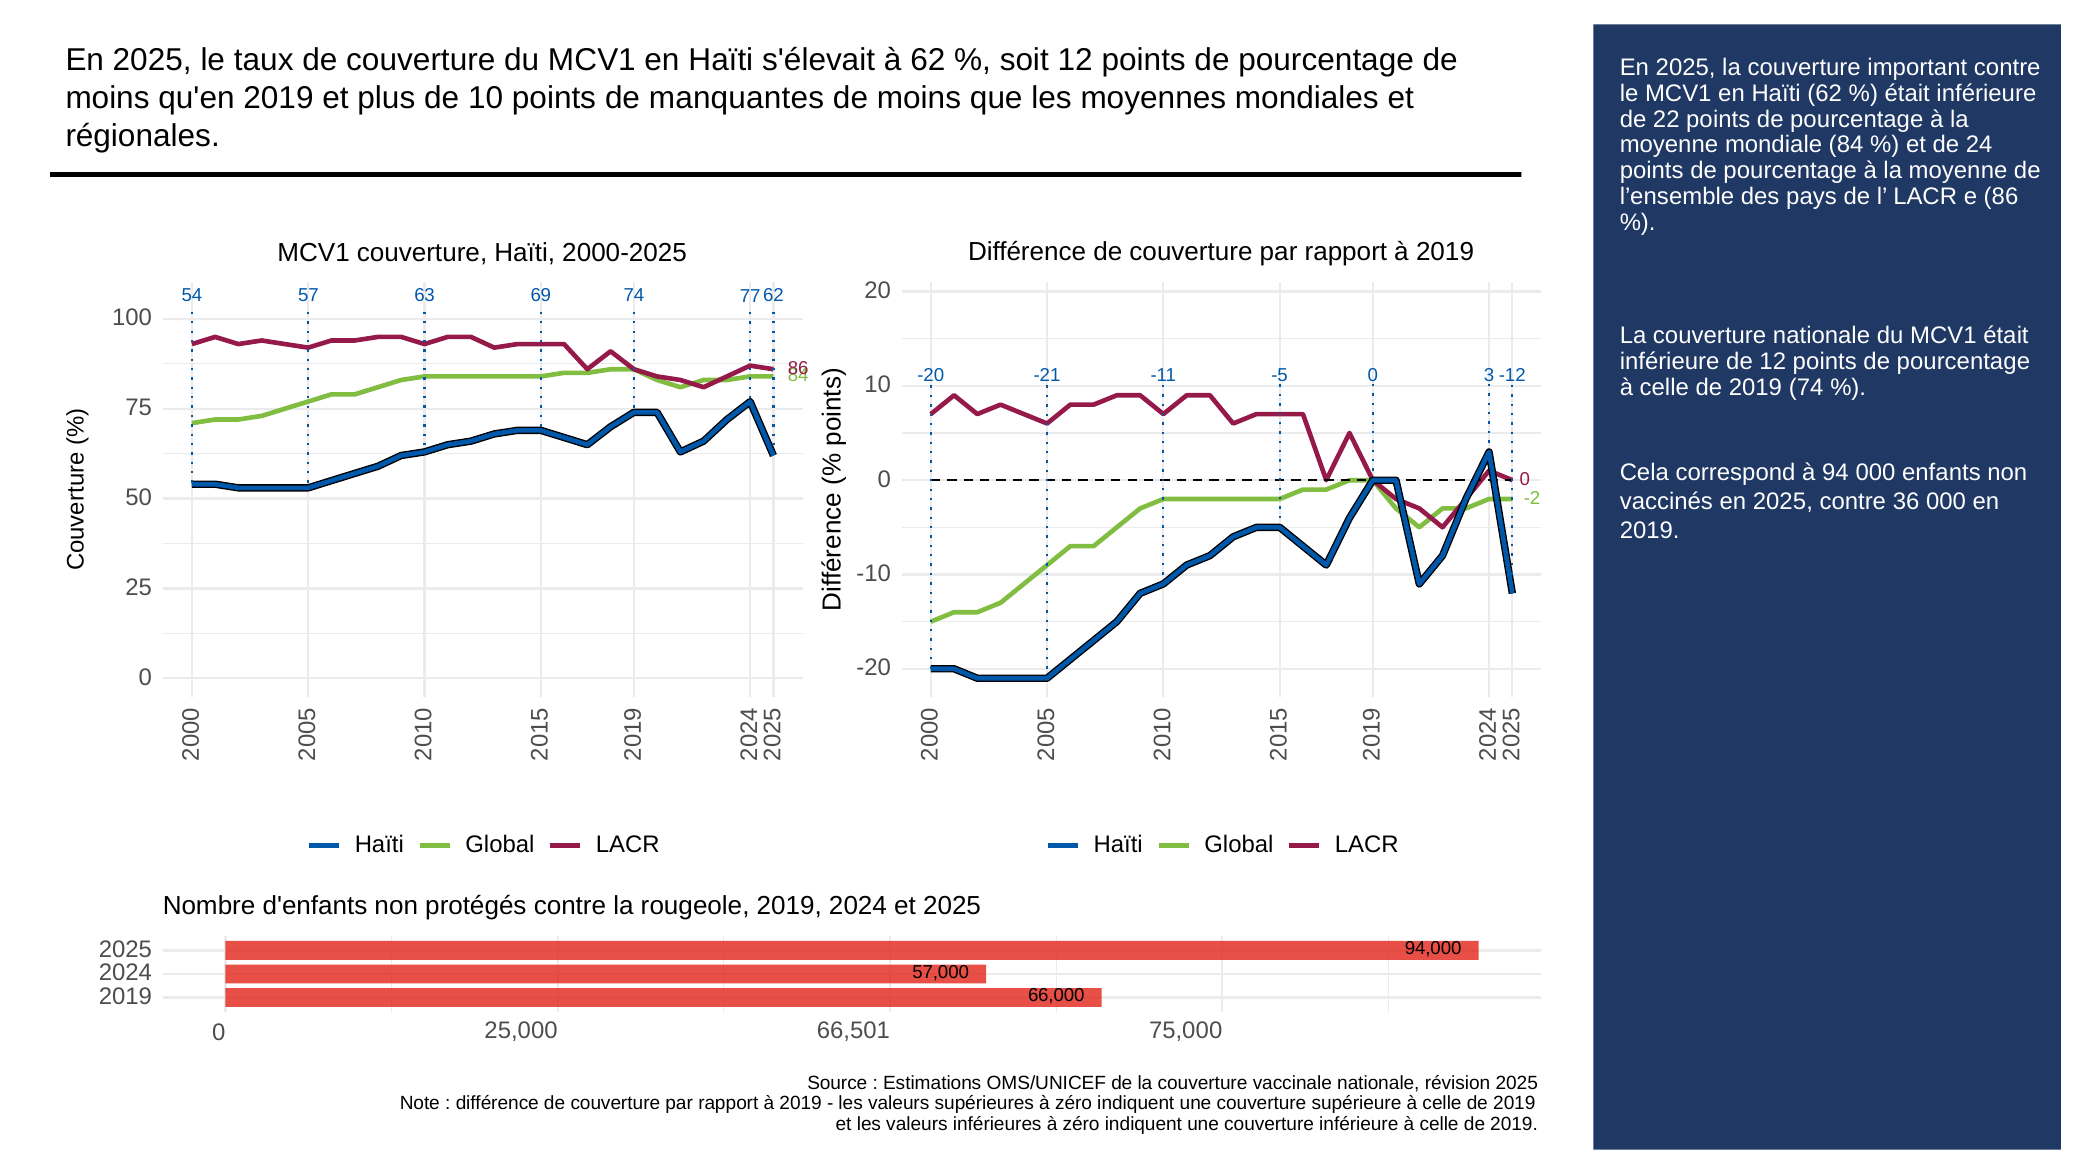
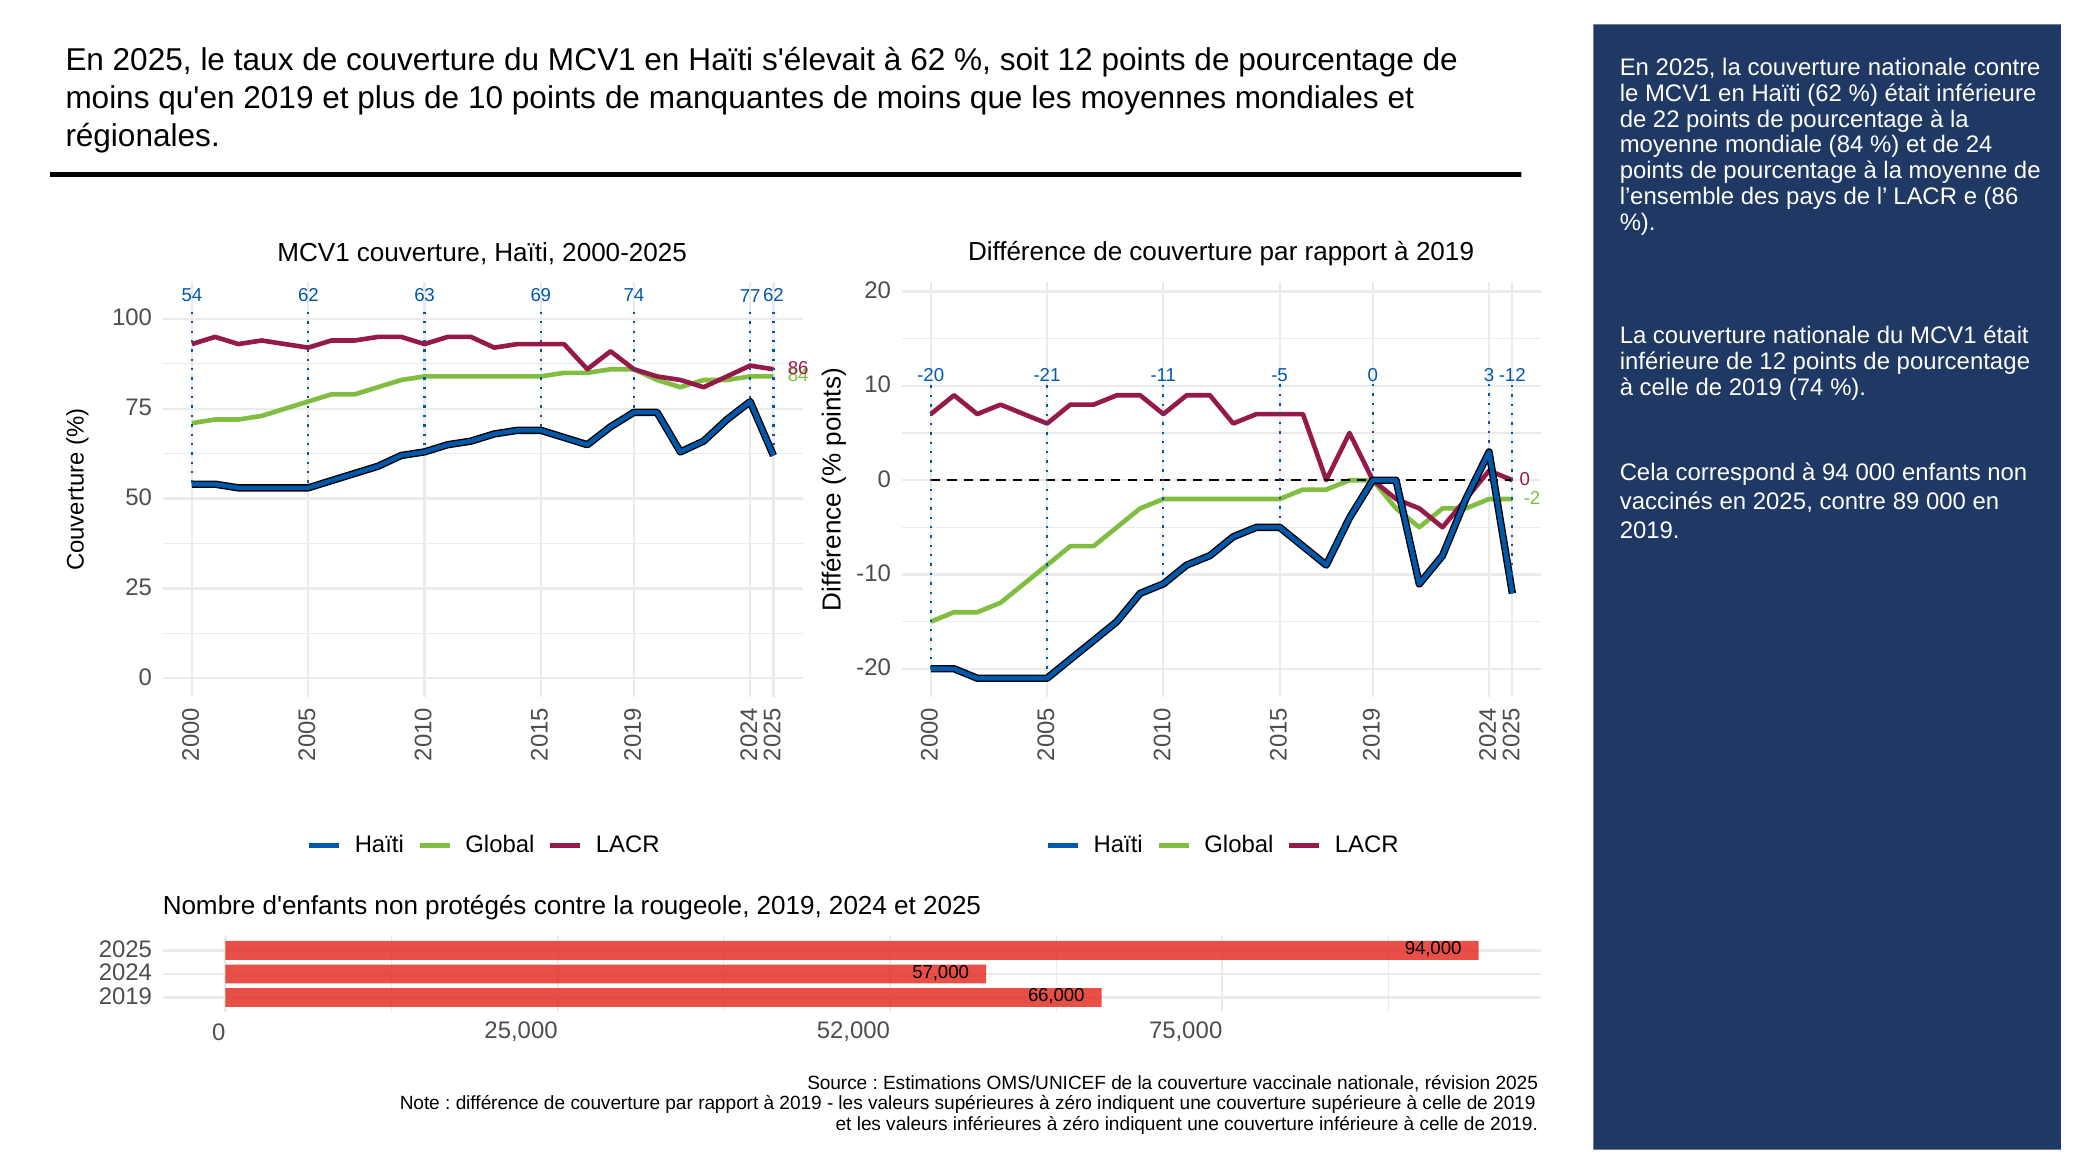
2025 la couverture important: important -> nationale
54 57: 57 -> 62
36: 36 -> 89
66,501: 66,501 -> 52,000
